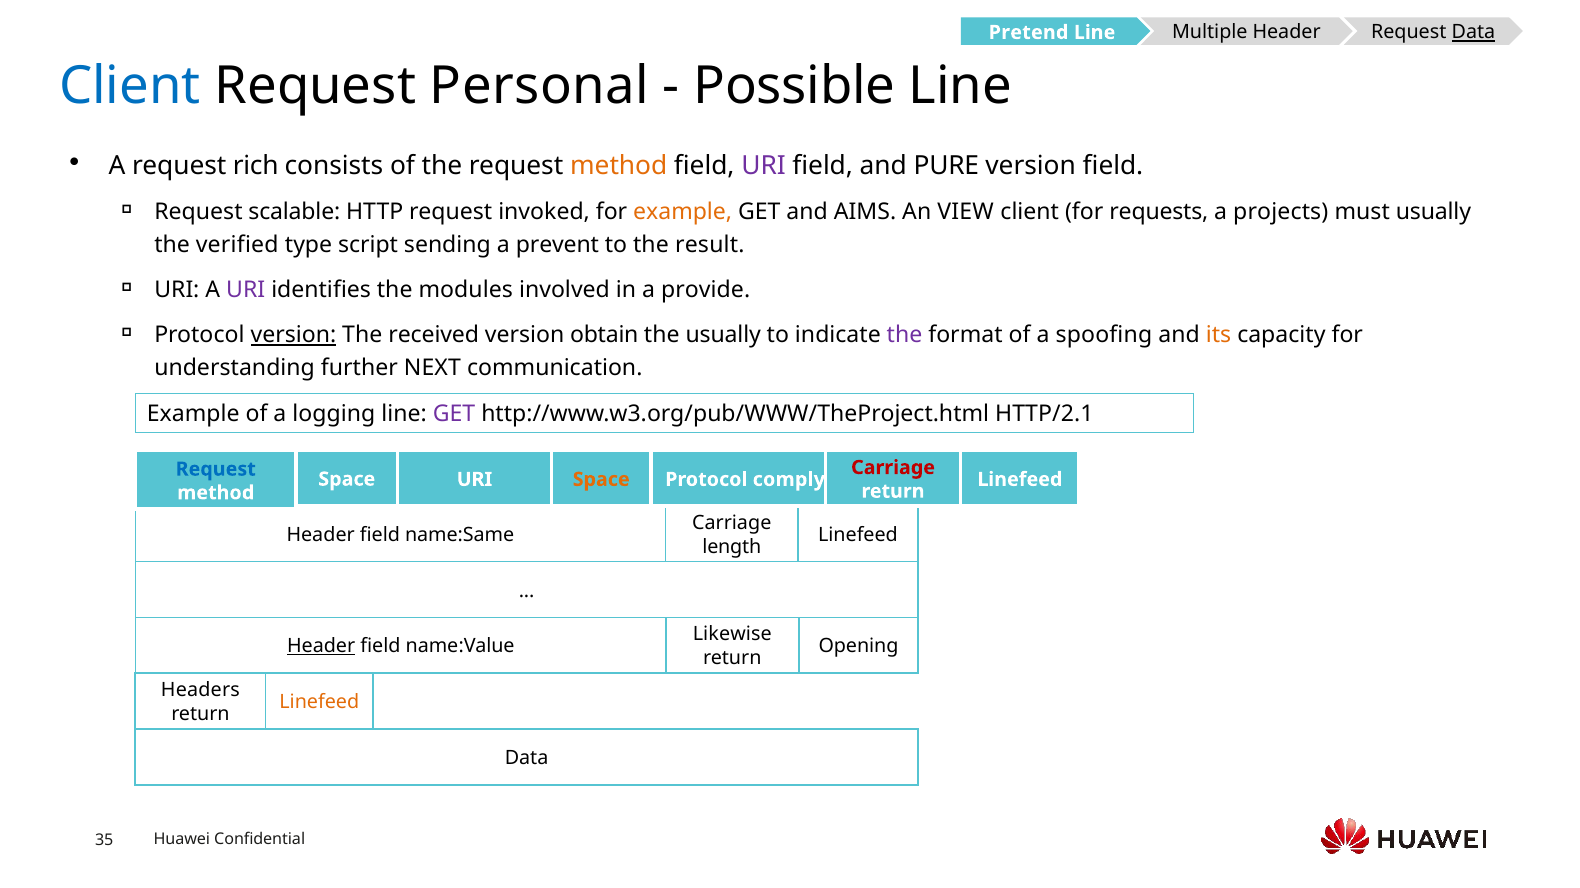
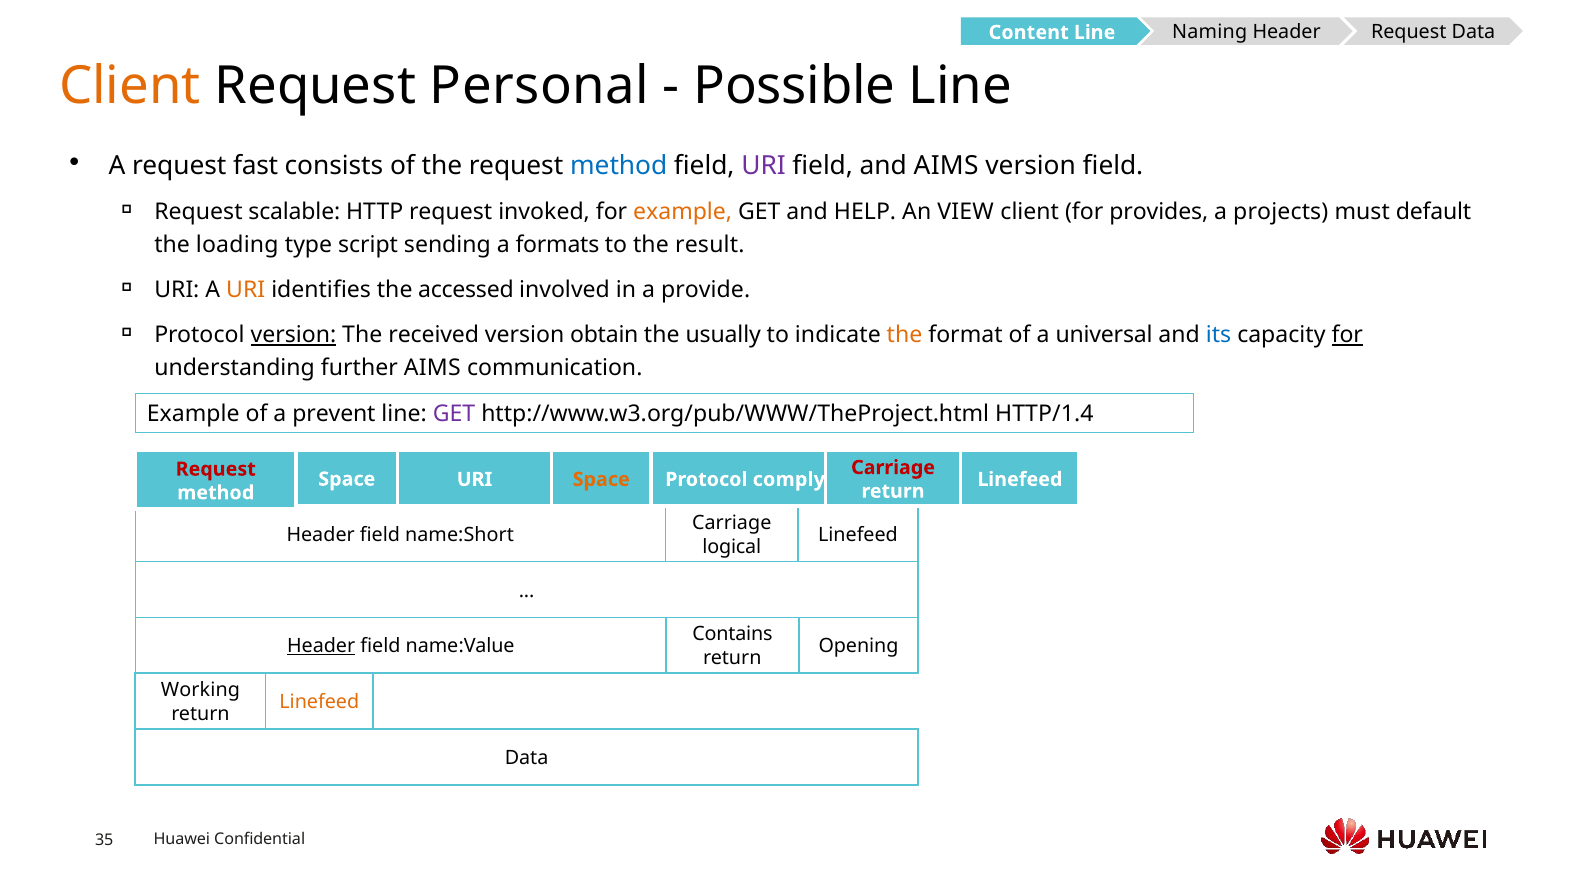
Pretend: Pretend -> Content
Multiple: Multiple -> Naming
Data at (1473, 32) underline: present -> none
Client at (130, 86) colour: blue -> orange
rich: rich -> fast
method at (619, 166) colour: orange -> blue
and PURE: PURE -> AIMS
AIMS: AIMS -> HELP
requests: requests -> provides
must usually: usually -> default
verified: verified -> loading
prevent: prevent -> formats
URI at (246, 290) colour: purple -> orange
modules: modules -> accessed
the at (905, 335) colour: purple -> orange
spoofing: spoofing -> universal
its colour: orange -> blue
for at (1347, 335) underline: none -> present
further NEXT: NEXT -> AIMS
logging: logging -> prevent
HTTP/2.1: HTTP/2.1 -> HTTP/1.4
Request at (216, 469) colour: blue -> red
name:Same: name:Same -> name:Short
length: length -> logical
Likewise: Likewise -> Contains
Headers: Headers -> Working
